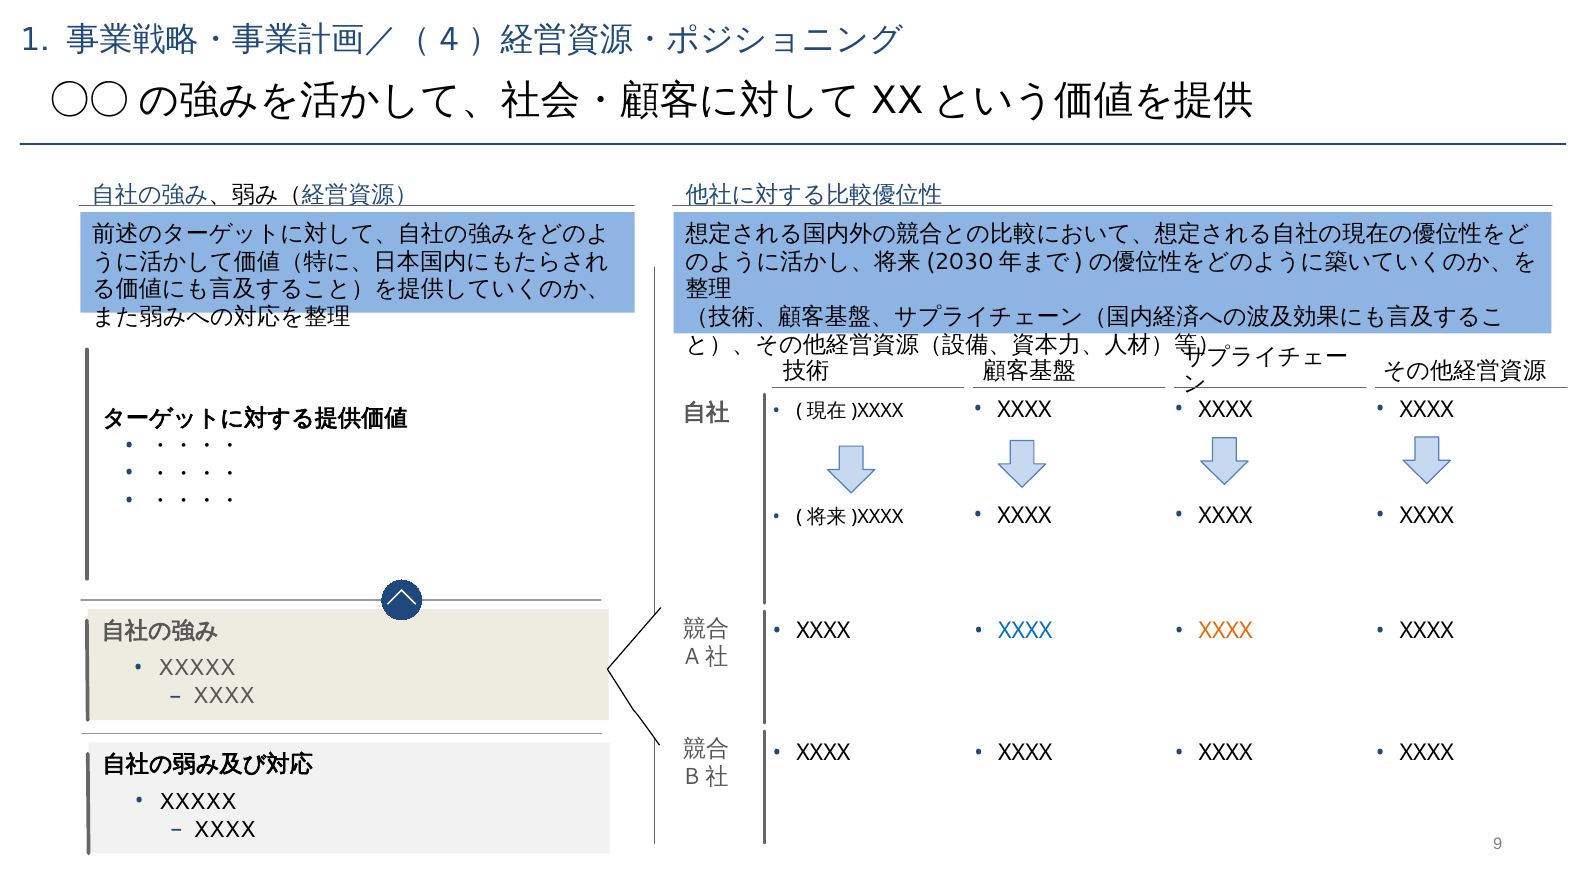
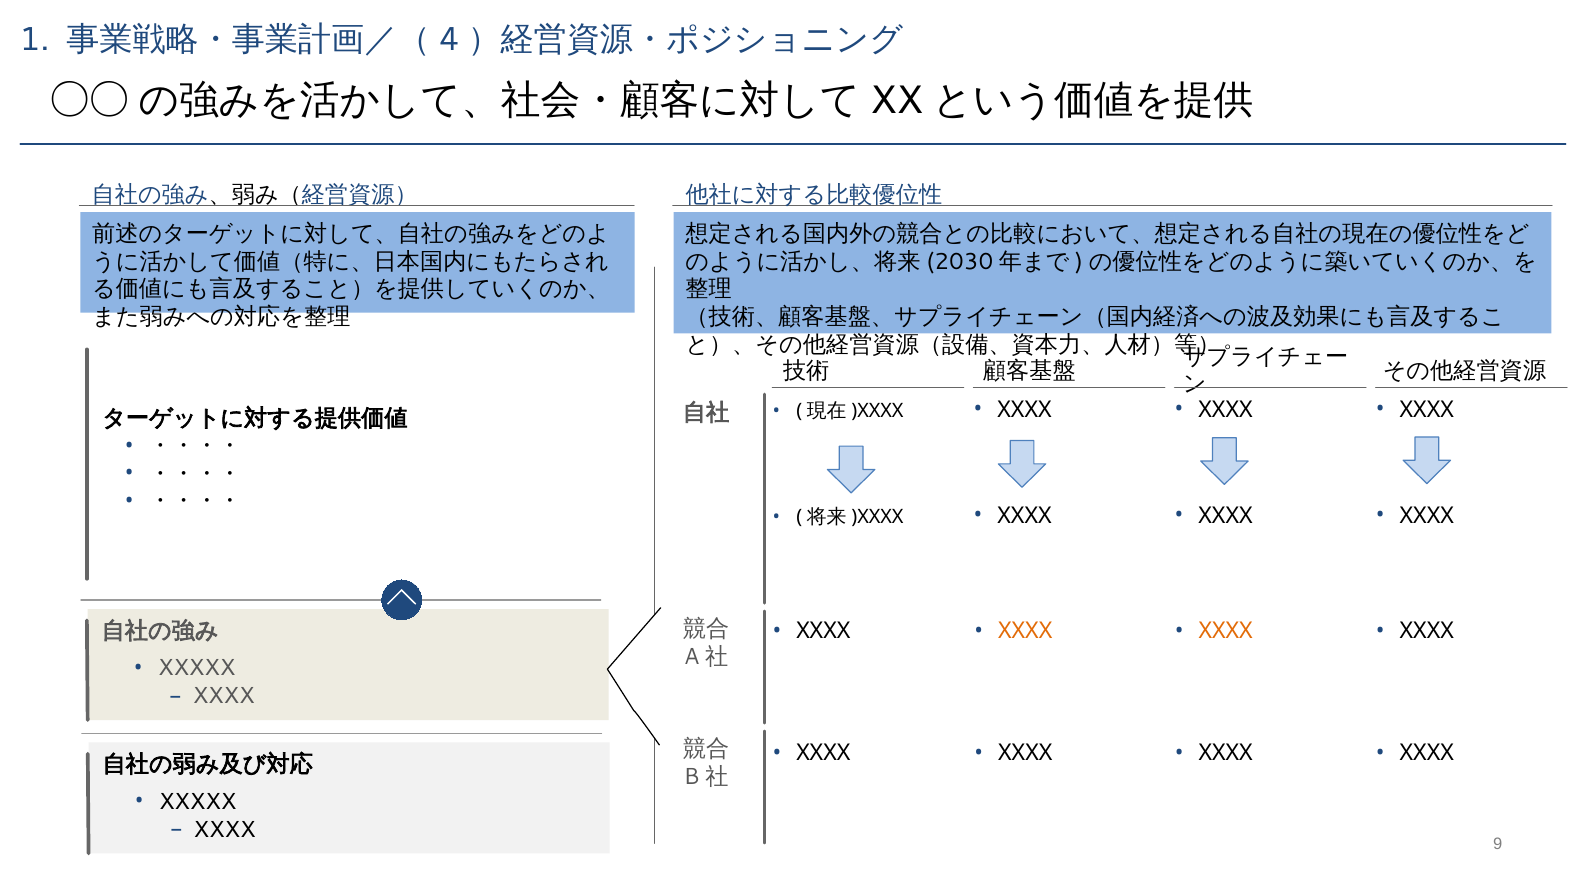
XXXX at (1025, 631) colour: blue -> orange
